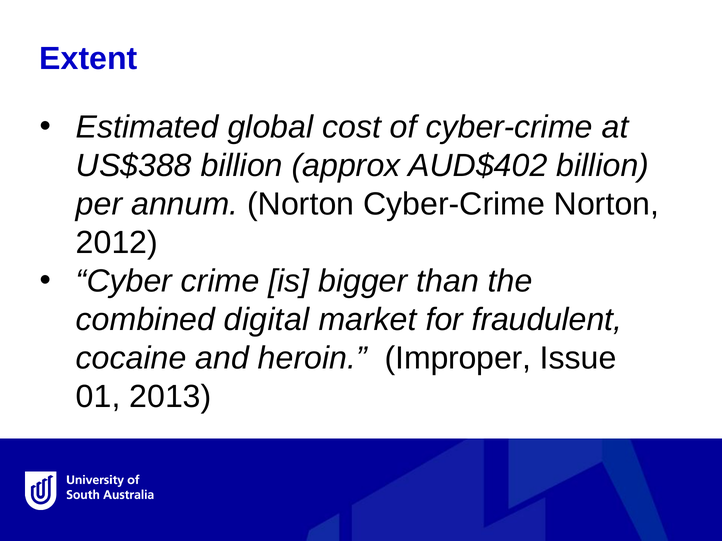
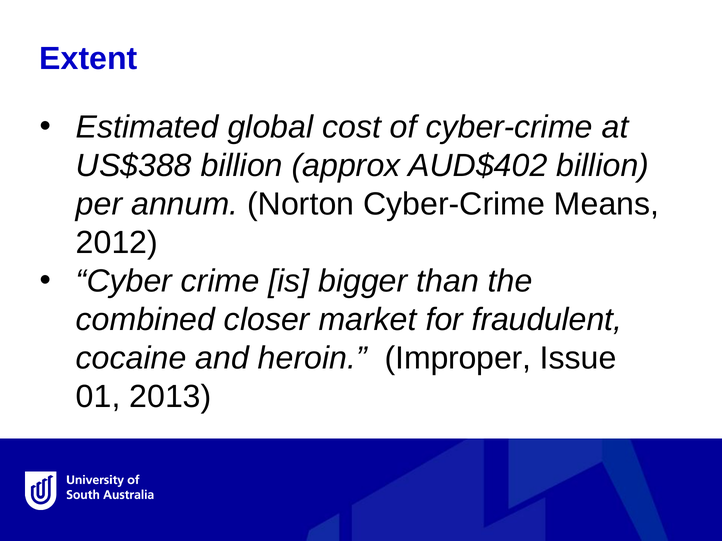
Cyber-Crime Norton: Norton -> Means
digital: digital -> closer
